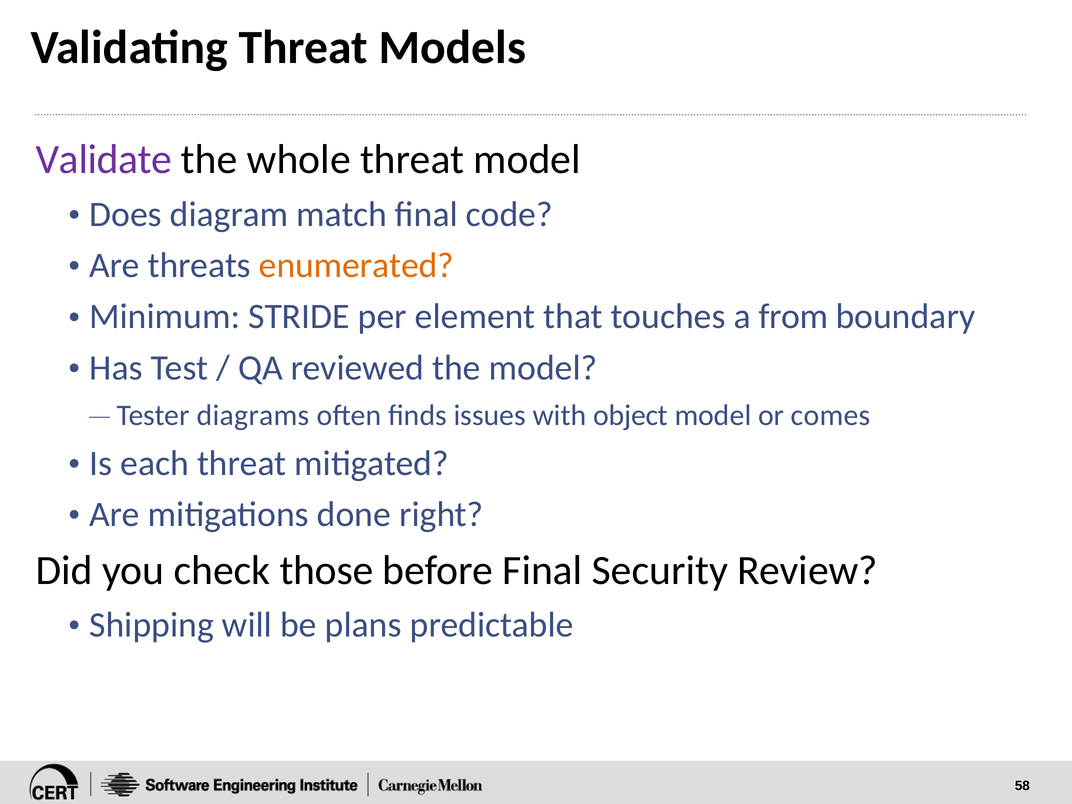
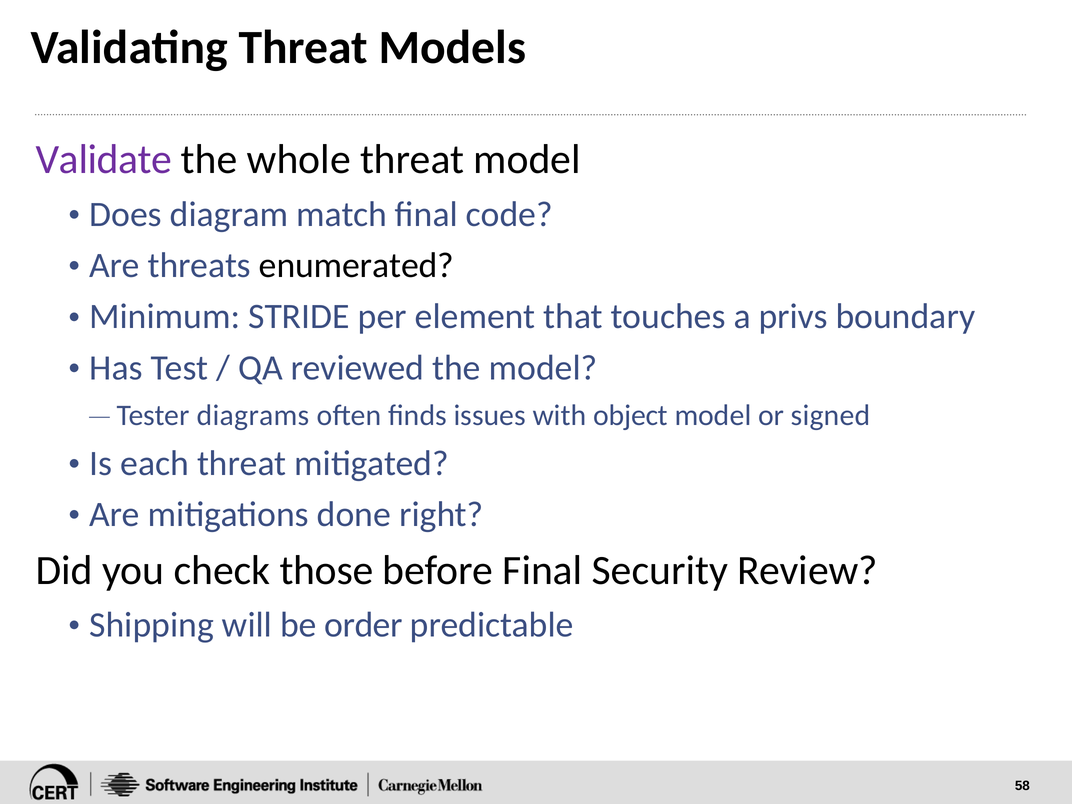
enumerated colour: orange -> black
from: from -> privs
comes: comes -> signed
plans: plans -> order
